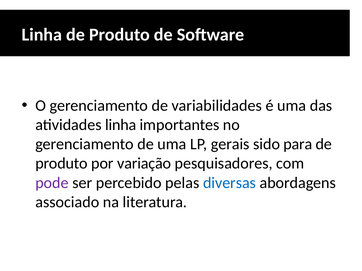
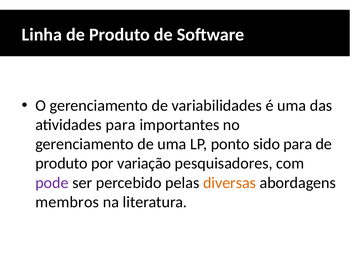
atividades linha: linha -> para
gerais: gerais -> ponto
diversas colour: blue -> orange
associado: associado -> membros
